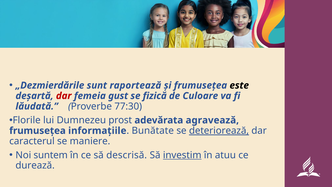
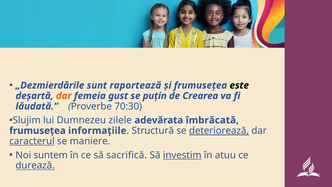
dar at (64, 96) colour: red -> orange
fizică: fizică -> puțin
Culoare: Culoare -> Crearea
77:30: 77:30 -> 70:30
Florile: Florile -> Slujim
prost: prost -> zilele
agravează: agravează -> îmbrăcată
Bunătate: Bunătate -> Structură
caracterul underline: none -> present
descrisă: descrisă -> sacrifică
durează underline: none -> present
